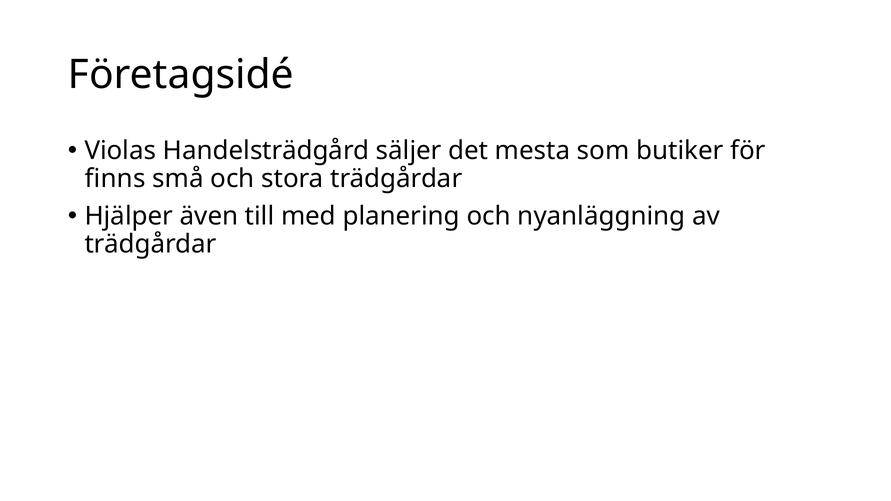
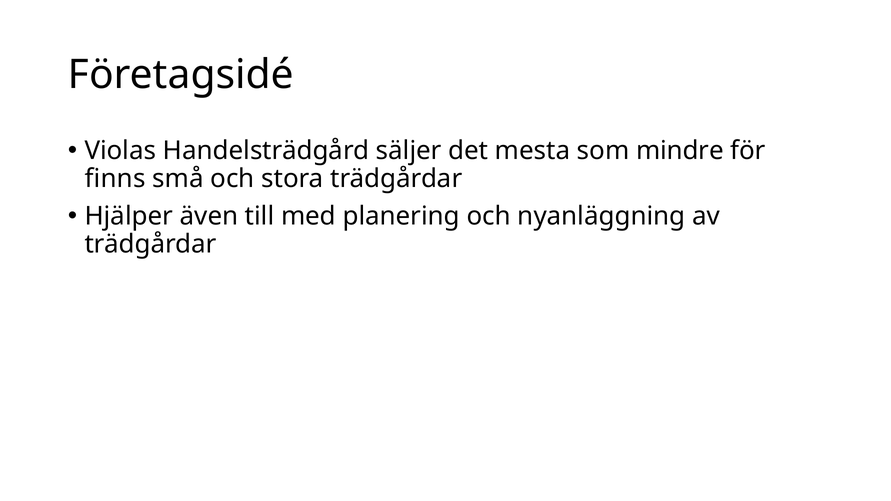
butiker: butiker -> mindre
